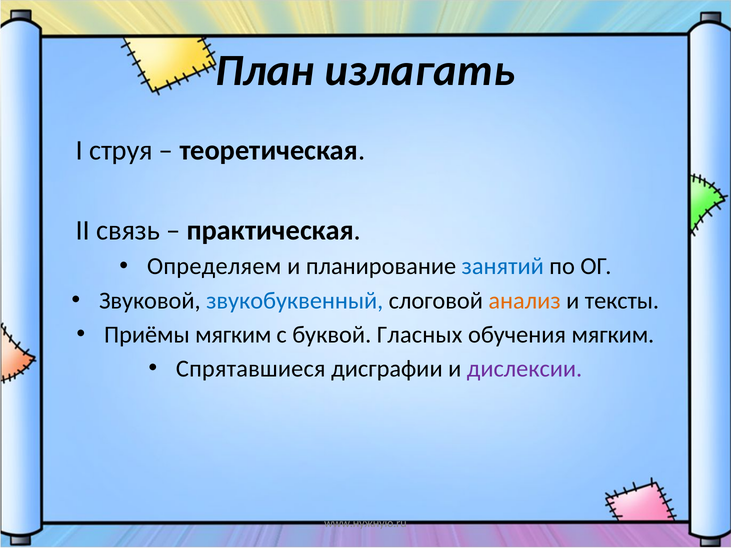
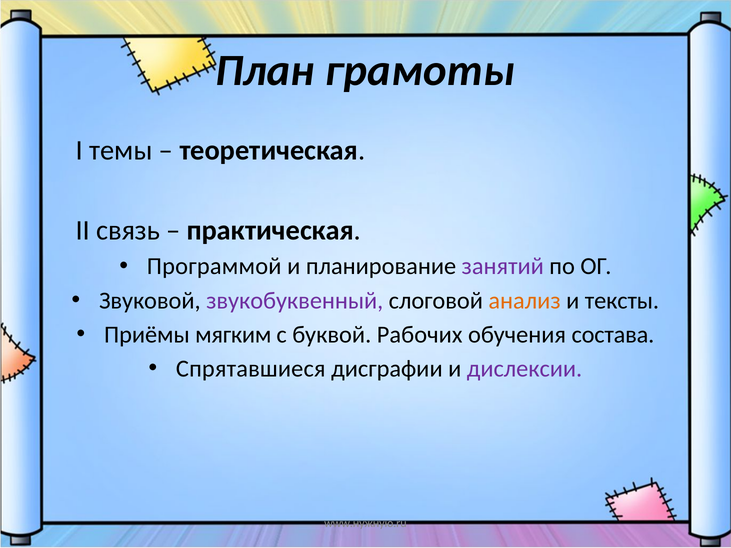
излагать: излагать -> грамоты
струя: струя -> темы
Определяем: Определяем -> Программой
занятий colour: blue -> purple
звукобуквенный colour: blue -> purple
Гласных: Гласных -> Рабочих
обучения мягким: мягким -> состава
